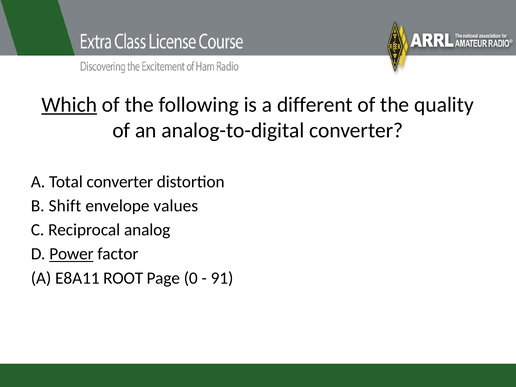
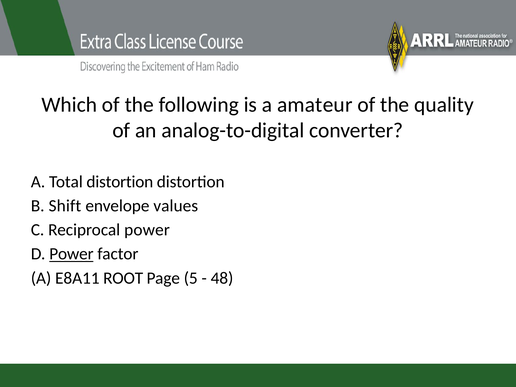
Which underline: present -> none
different: different -> amateur
Total converter: converter -> distortion
Reciprocal analog: analog -> power
0: 0 -> 5
91: 91 -> 48
